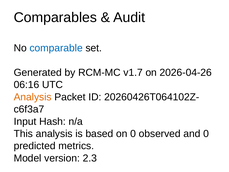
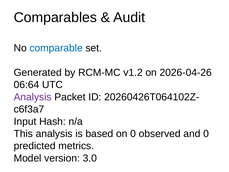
v1.7: v1.7 -> v1.2
06:16: 06:16 -> 06:64
Analysis at (33, 97) colour: orange -> purple
2.3: 2.3 -> 3.0
